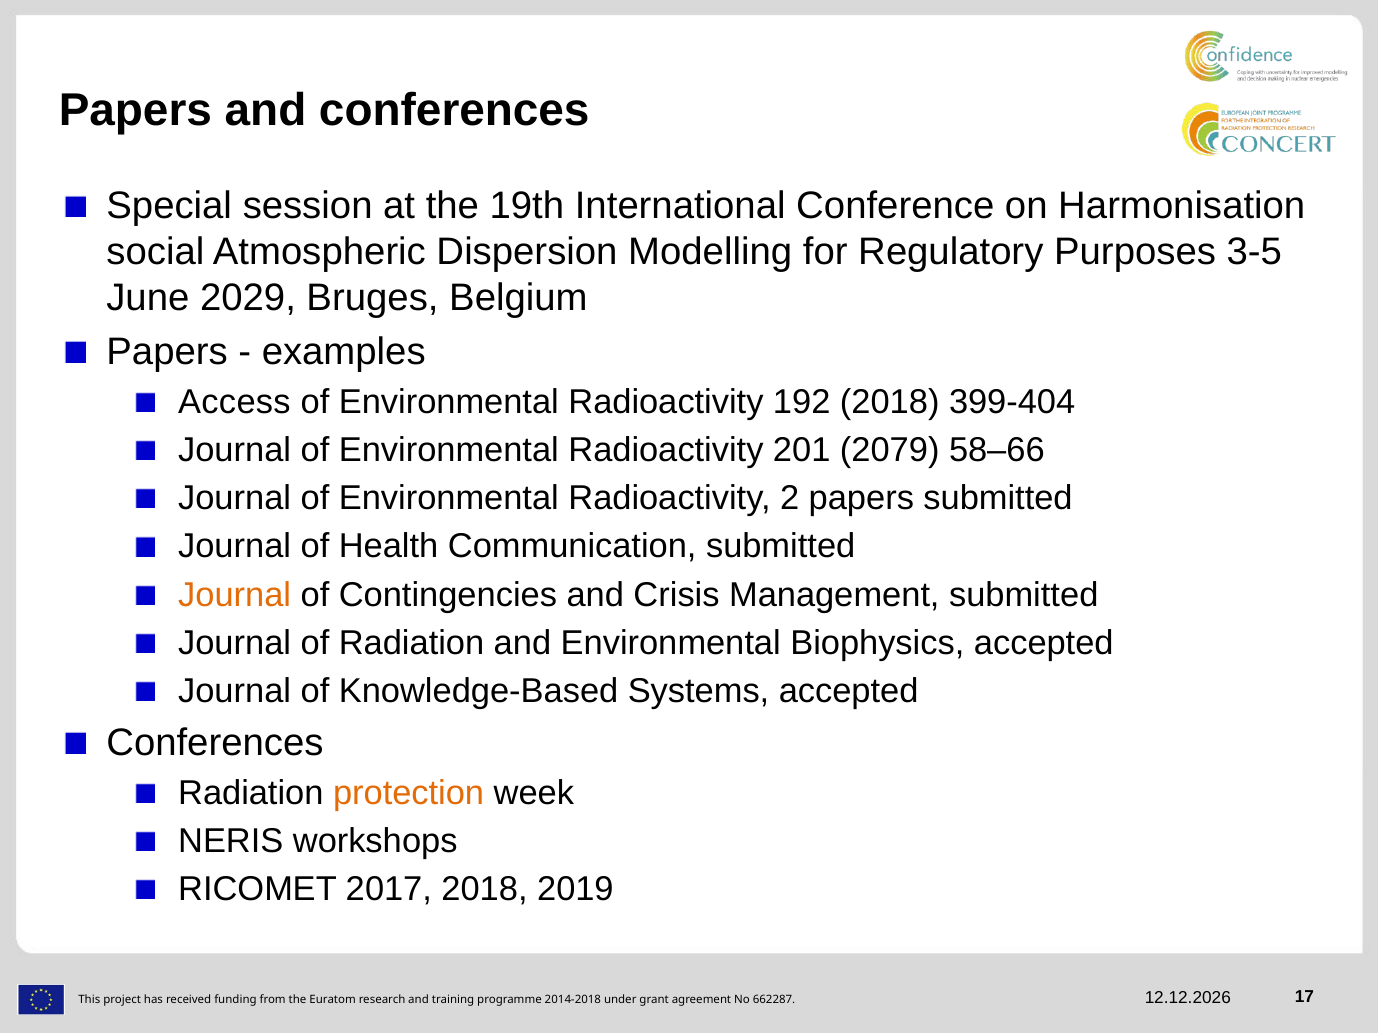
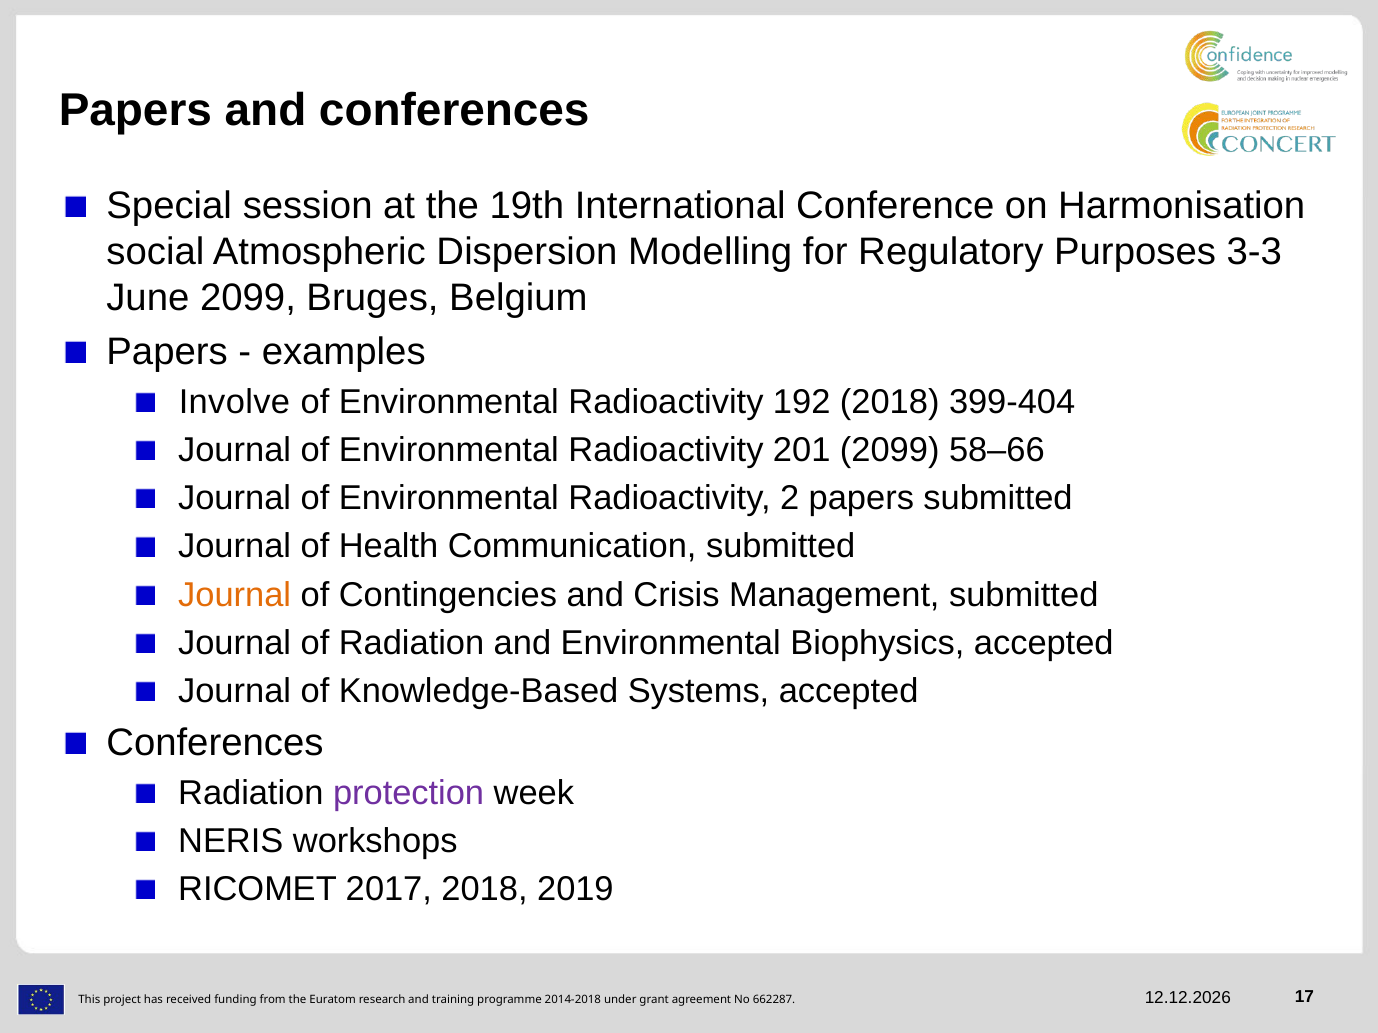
3-5: 3-5 -> 3-3
June 2029: 2029 -> 2099
Access: Access -> Involve
201 2079: 2079 -> 2099
protection colour: orange -> purple
